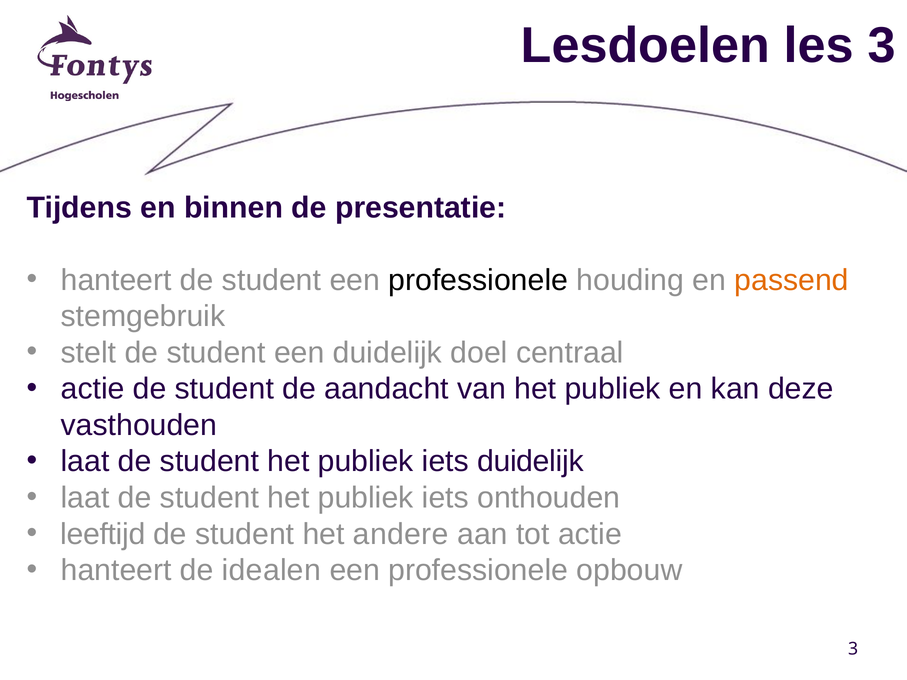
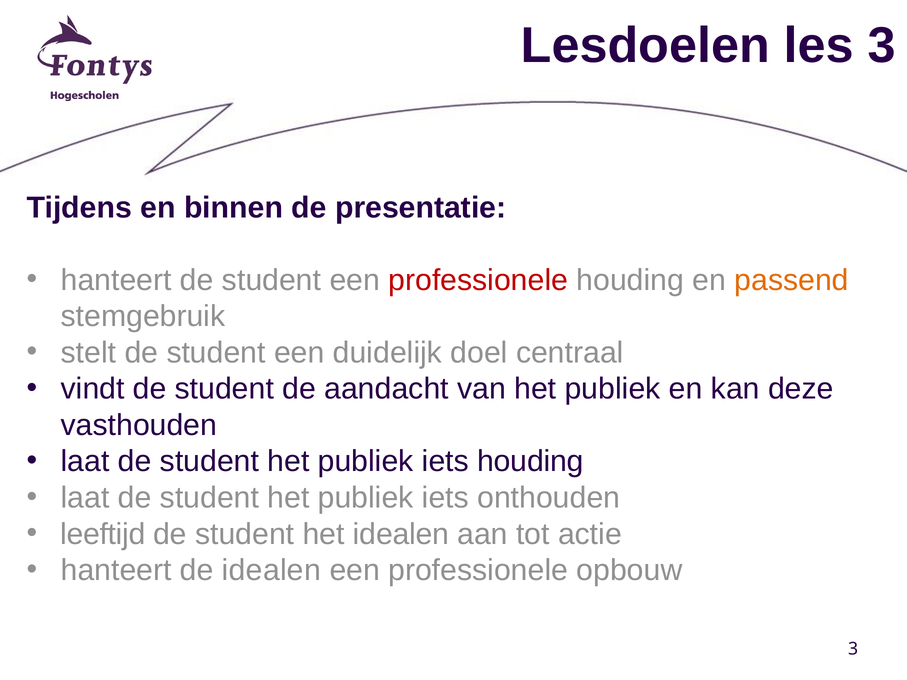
professionele at (478, 280) colour: black -> red
actie at (93, 389): actie -> vindt
iets duidelijk: duidelijk -> houding
het andere: andere -> idealen
